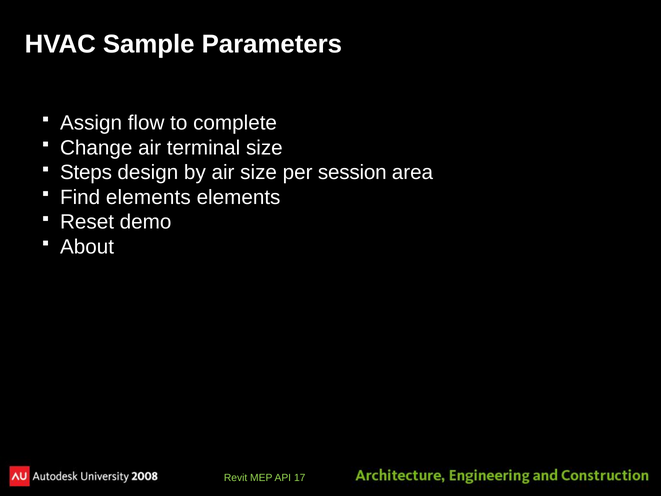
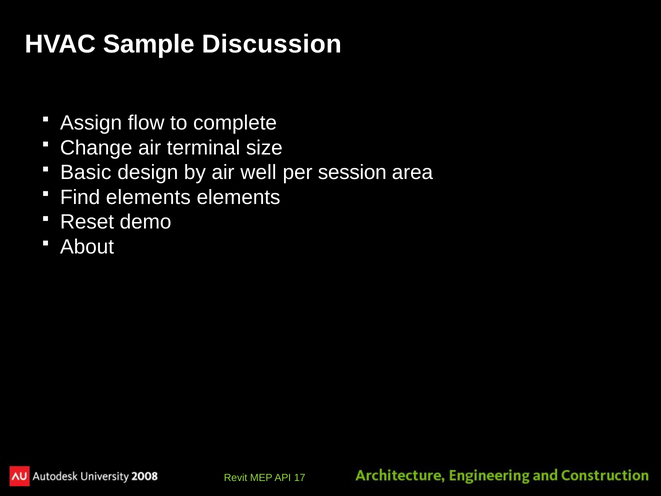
Parameters: Parameters -> Discussion
Steps: Steps -> Basic
air size: size -> well
